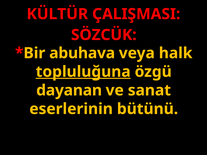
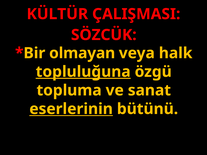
abuhava: abuhava -> olmayan
dayanan: dayanan -> topluma
eserlerinin underline: none -> present
